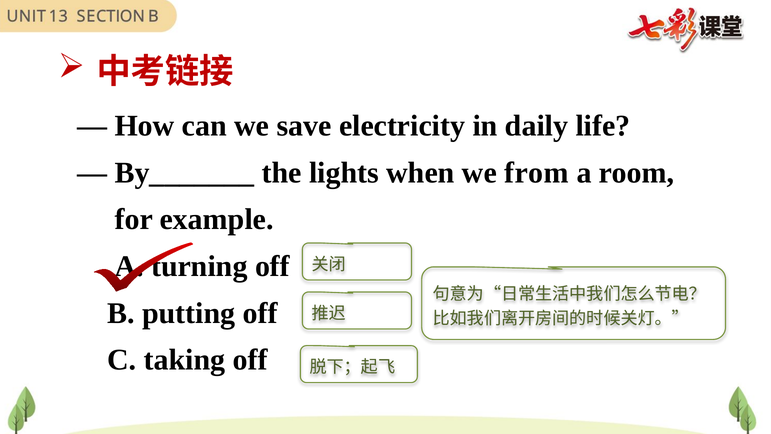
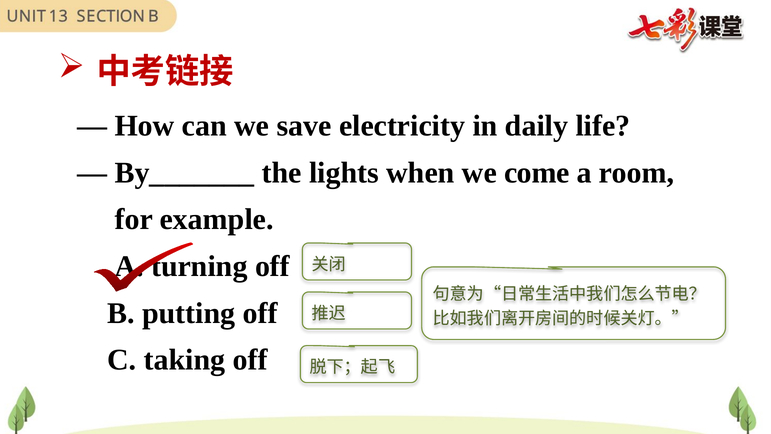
from: from -> come
